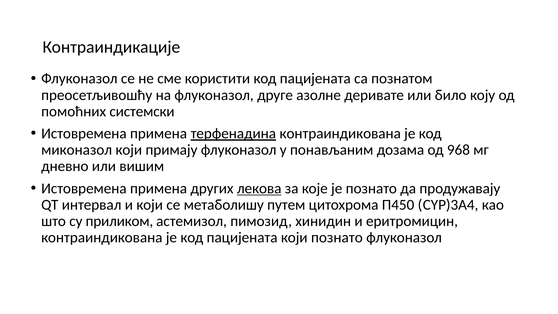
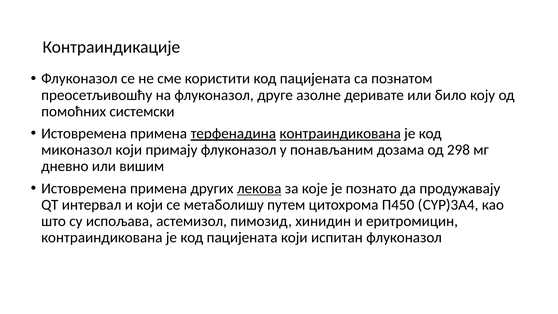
контраиндикована at (340, 134) underline: none -> present
968: 968 -> 298
приликом: приликом -> испољава
који познато: познато -> испитан
